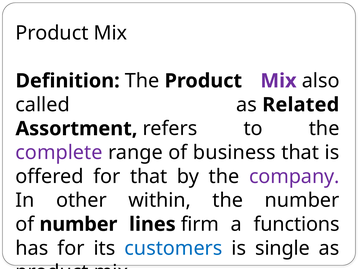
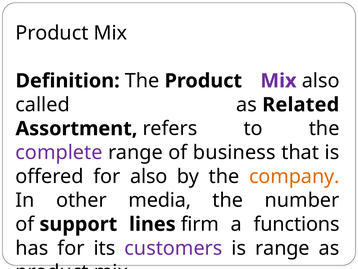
for that: that -> also
company colour: purple -> orange
within: within -> media
of number: number -> support
customers colour: blue -> purple
is single: single -> range
